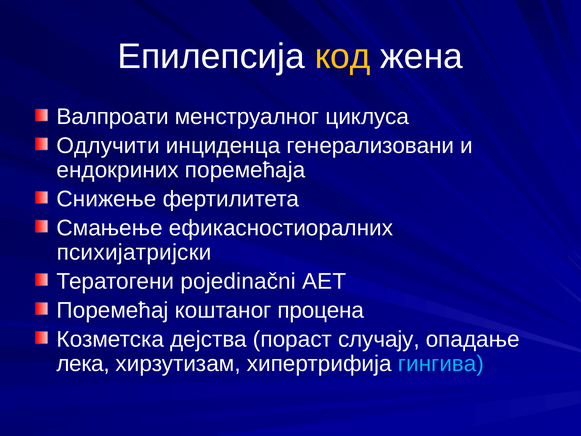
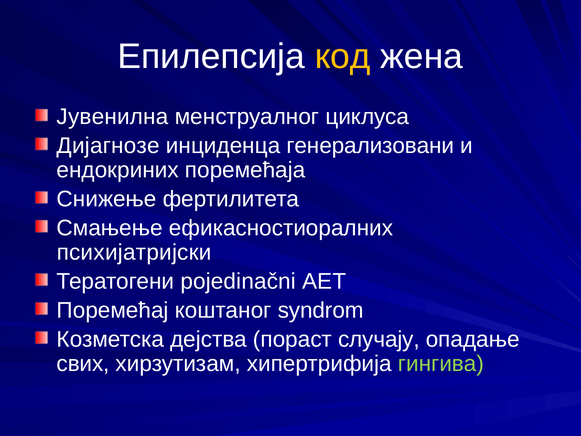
Валпроaти: Валпроaти -> Јувенилна
Одлучити: Одлучити -> Дијагнозе
процена: процена -> syndrom
лека: лека -> свих
гингива colour: light blue -> light green
